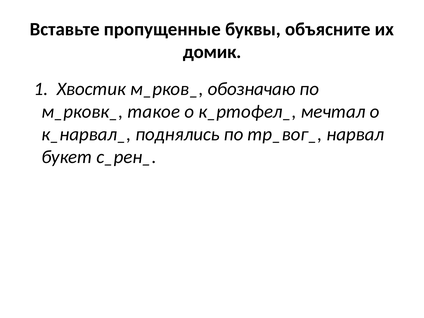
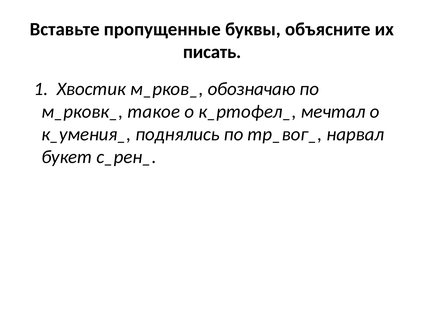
домик: домик -> писать
к_нарвал_: к_нарвал_ -> к_умения_
